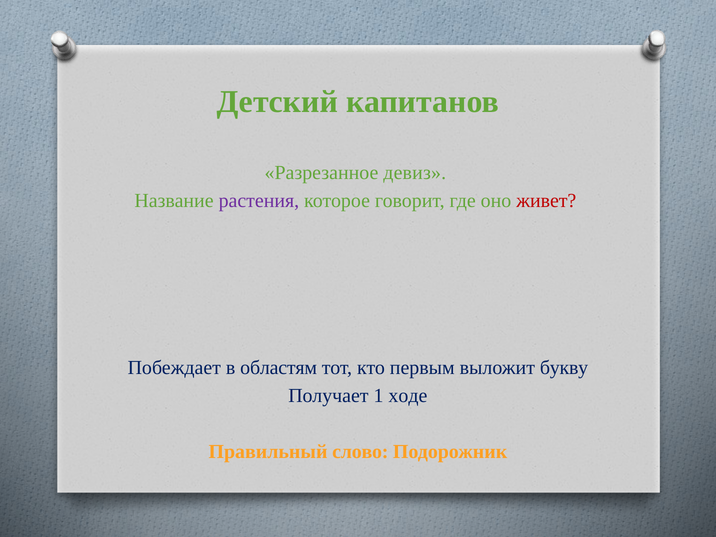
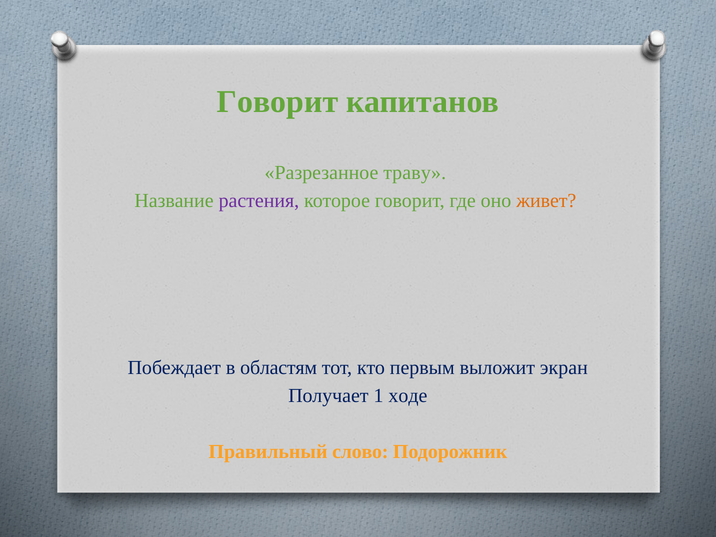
Детский at (277, 102): Детский -> Говорит
девиз: девиз -> траву
живет colour: red -> orange
букву: букву -> экран
